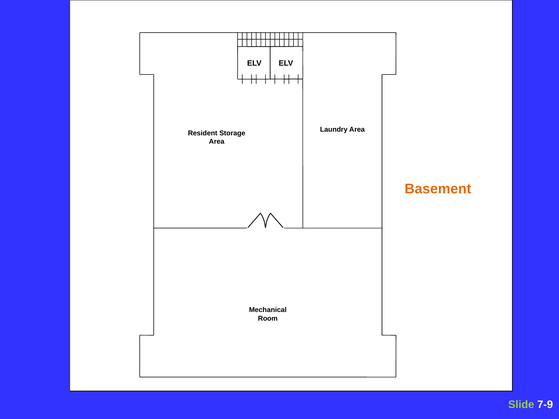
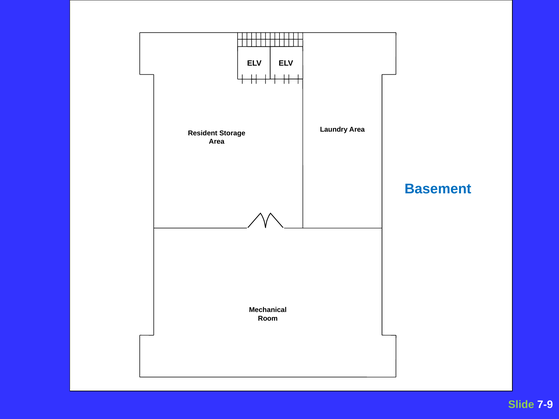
Basement colour: orange -> blue
